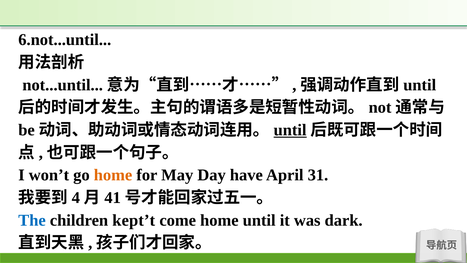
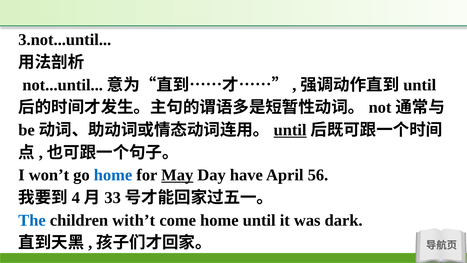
6.not...until: 6.not...until -> 3.not...until
home at (113, 175) colour: orange -> blue
May underline: none -> present
31: 31 -> 56
41: 41 -> 33
kept’t: kept’t -> with’t
